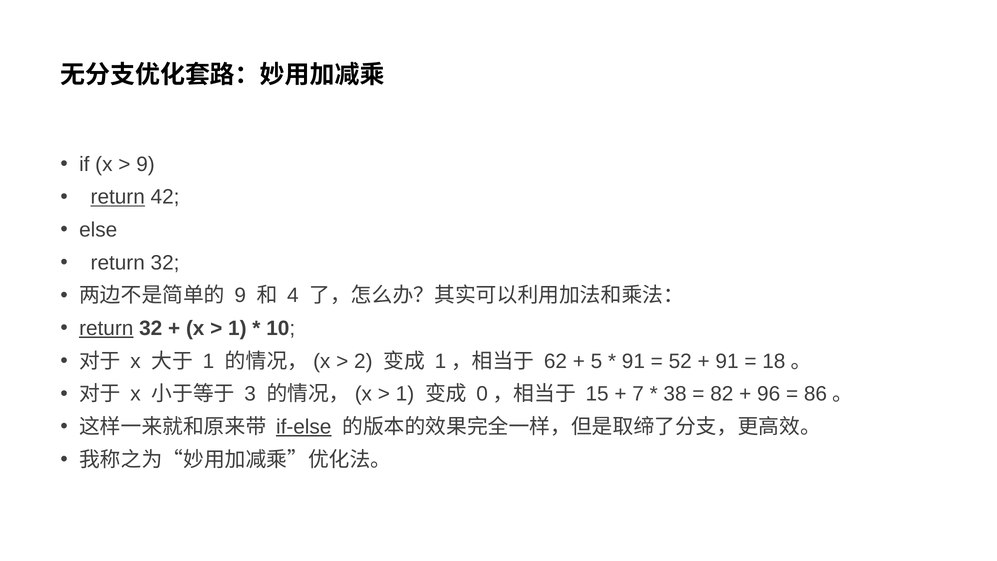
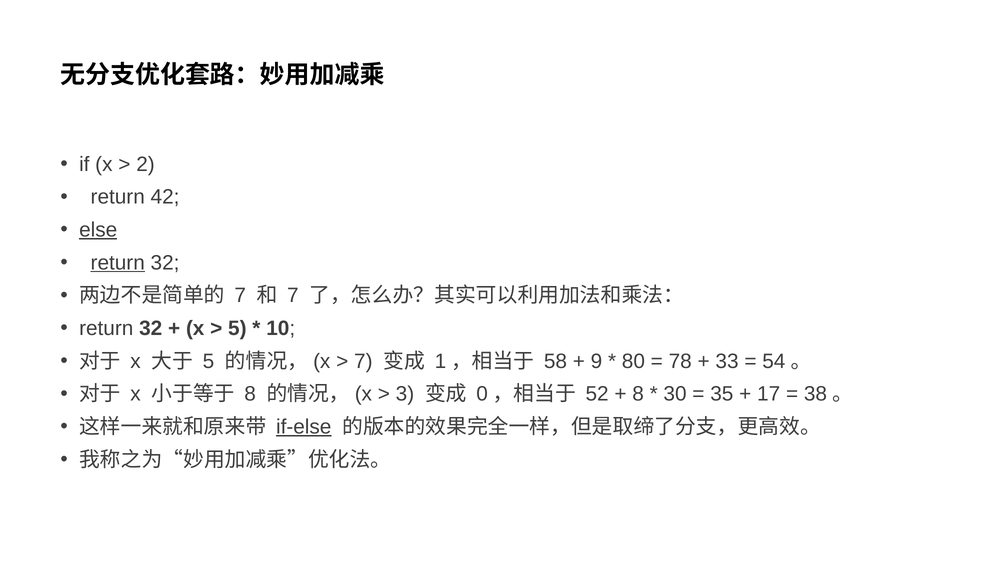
9 at (146, 164): 9 -> 2
return at (118, 197) underline: present -> none
else underline: none -> present
return at (118, 263) underline: none -> present
9 at (240, 295): 9 -> 7
4 at (293, 295): 4 -> 7
return at (106, 328) underline: present -> none
1 at (237, 328): 1 -> 5
1 at (208, 361): 1 -> 5
2 at (363, 361): 2 -> 7
62: 62 -> 58
5: 5 -> 9
91 at (633, 361): 91 -> 80
52: 52 -> 78
91 at (727, 361): 91 -> 33
18: 18 -> 54
3 at (250, 394): 3 -> 8
1 at (405, 394): 1 -> 3
15: 15 -> 52
7 at (638, 394): 7 -> 8
38: 38 -> 30
82: 82 -> 35
96: 96 -> 17
86: 86 -> 38
